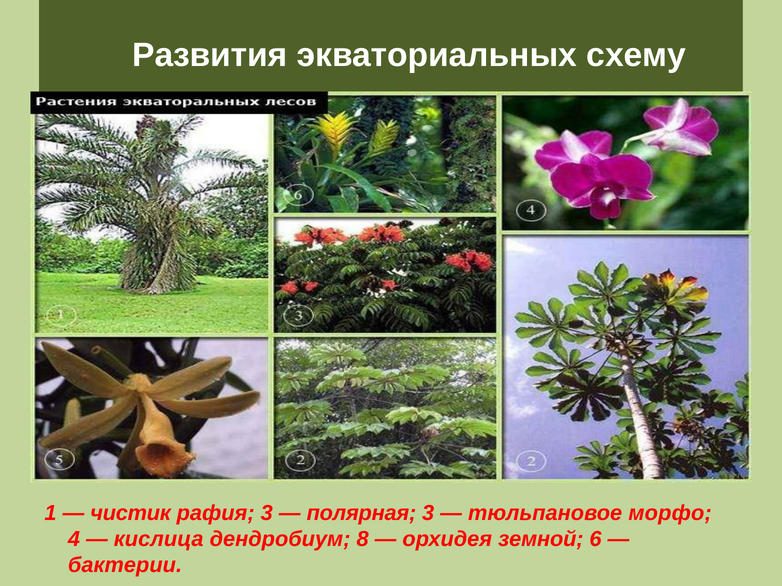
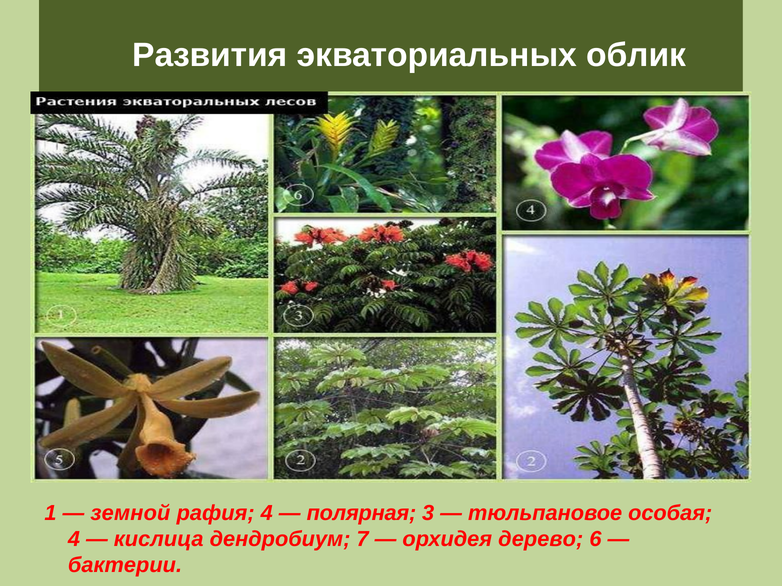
схему: схему -> облик
чистик: чистик -> земной
рафия 3: 3 -> 4
морфо: морфо -> особая
8: 8 -> 7
земной: земной -> дерево
